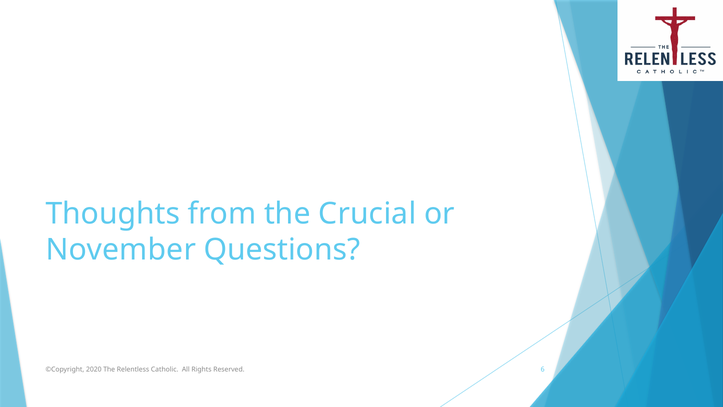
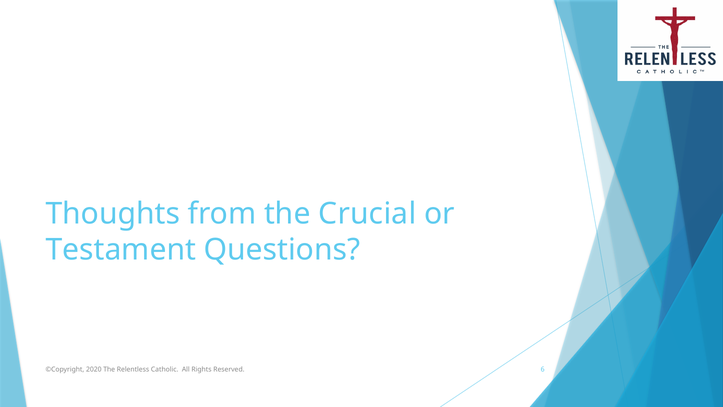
November: November -> Testament
